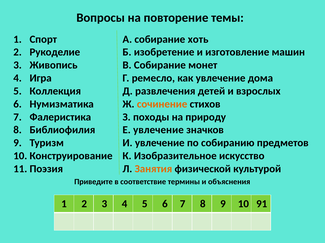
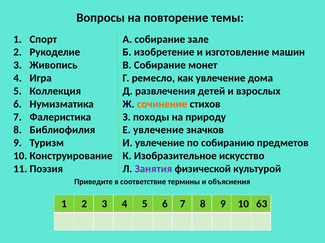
хоть: хоть -> зале
Занятия colour: orange -> purple
91: 91 -> 63
